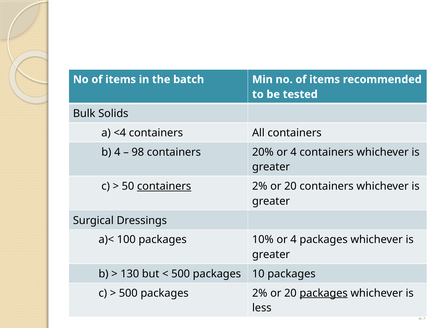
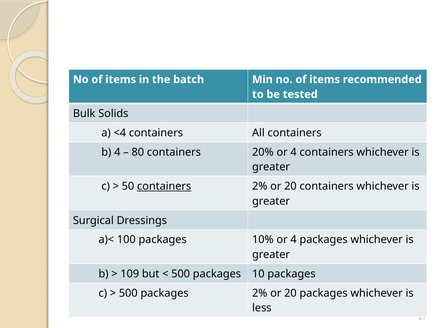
98: 98 -> 80
130: 130 -> 109
packages at (324, 293) underline: present -> none
